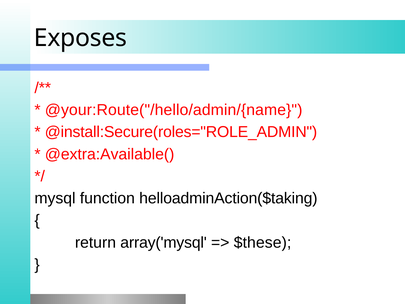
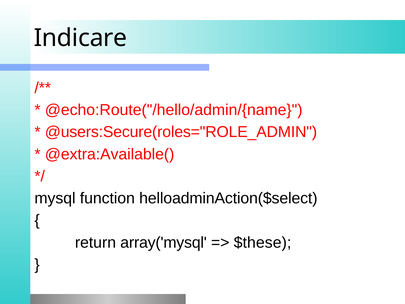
Exposes: Exposes -> Indicare
@your:Route("/hello/admin/{name: @your:Route("/hello/admin/{name -> @echo:Route("/hello/admin/{name
@install:Secure(roles="ROLE_ADMIN: @install:Secure(roles="ROLE_ADMIN -> @users:Secure(roles="ROLE_ADMIN
helloadminAction($taking: helloadminAction($taking -> helloadminAction($select
